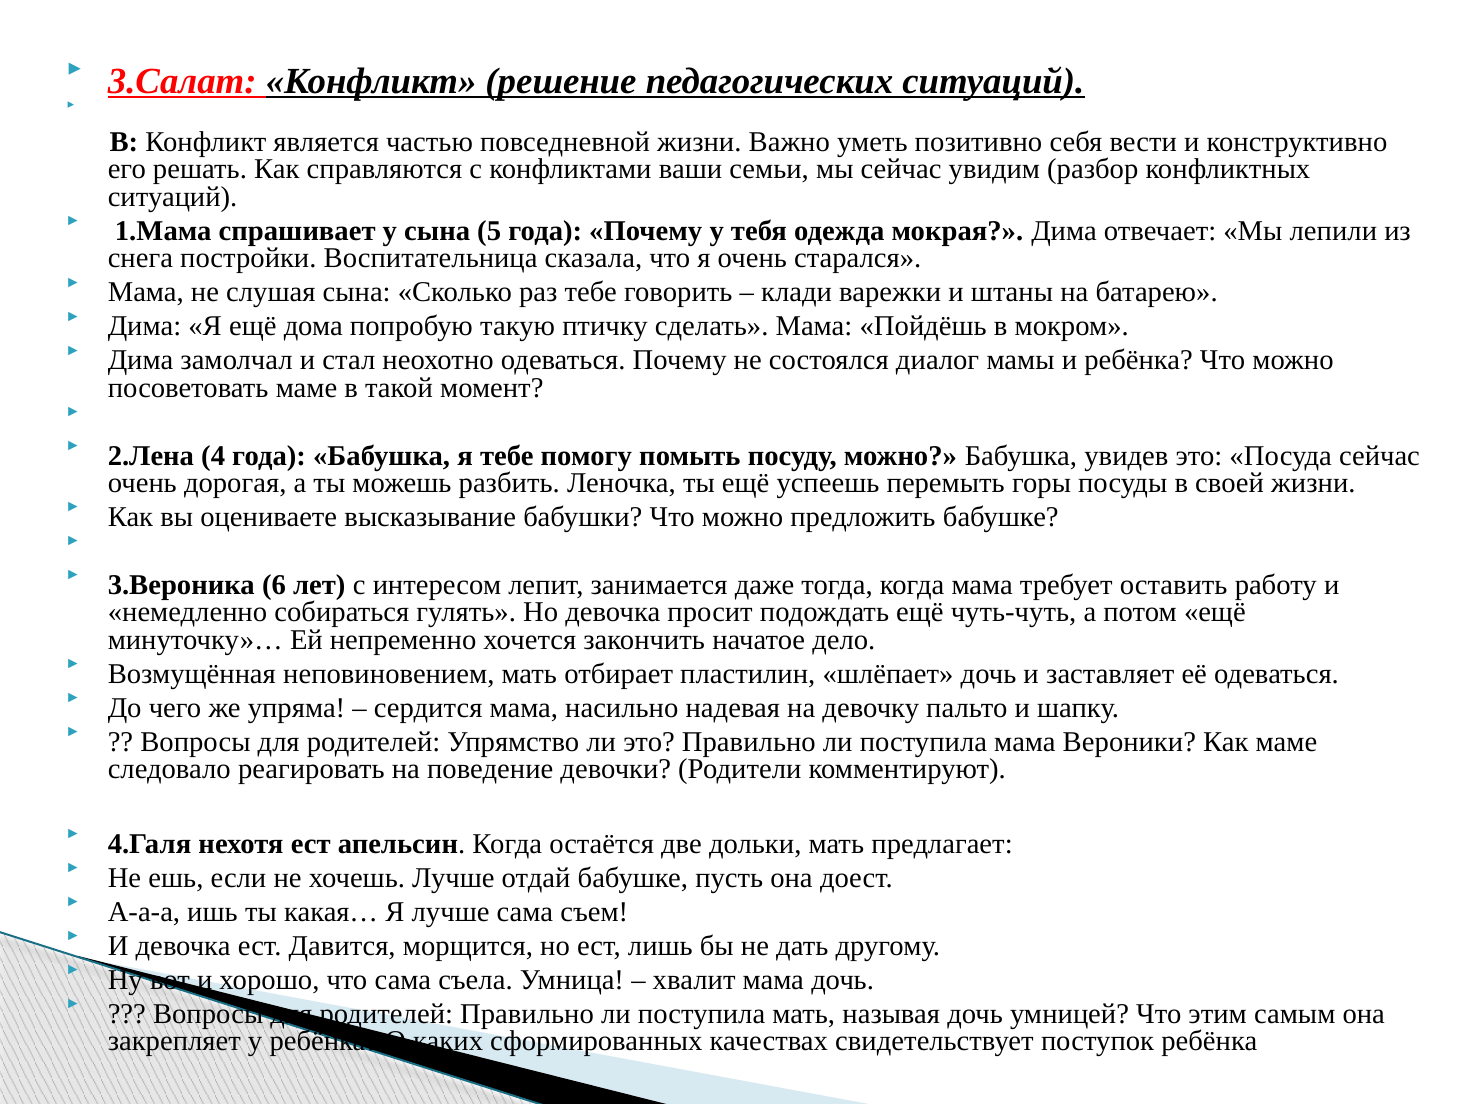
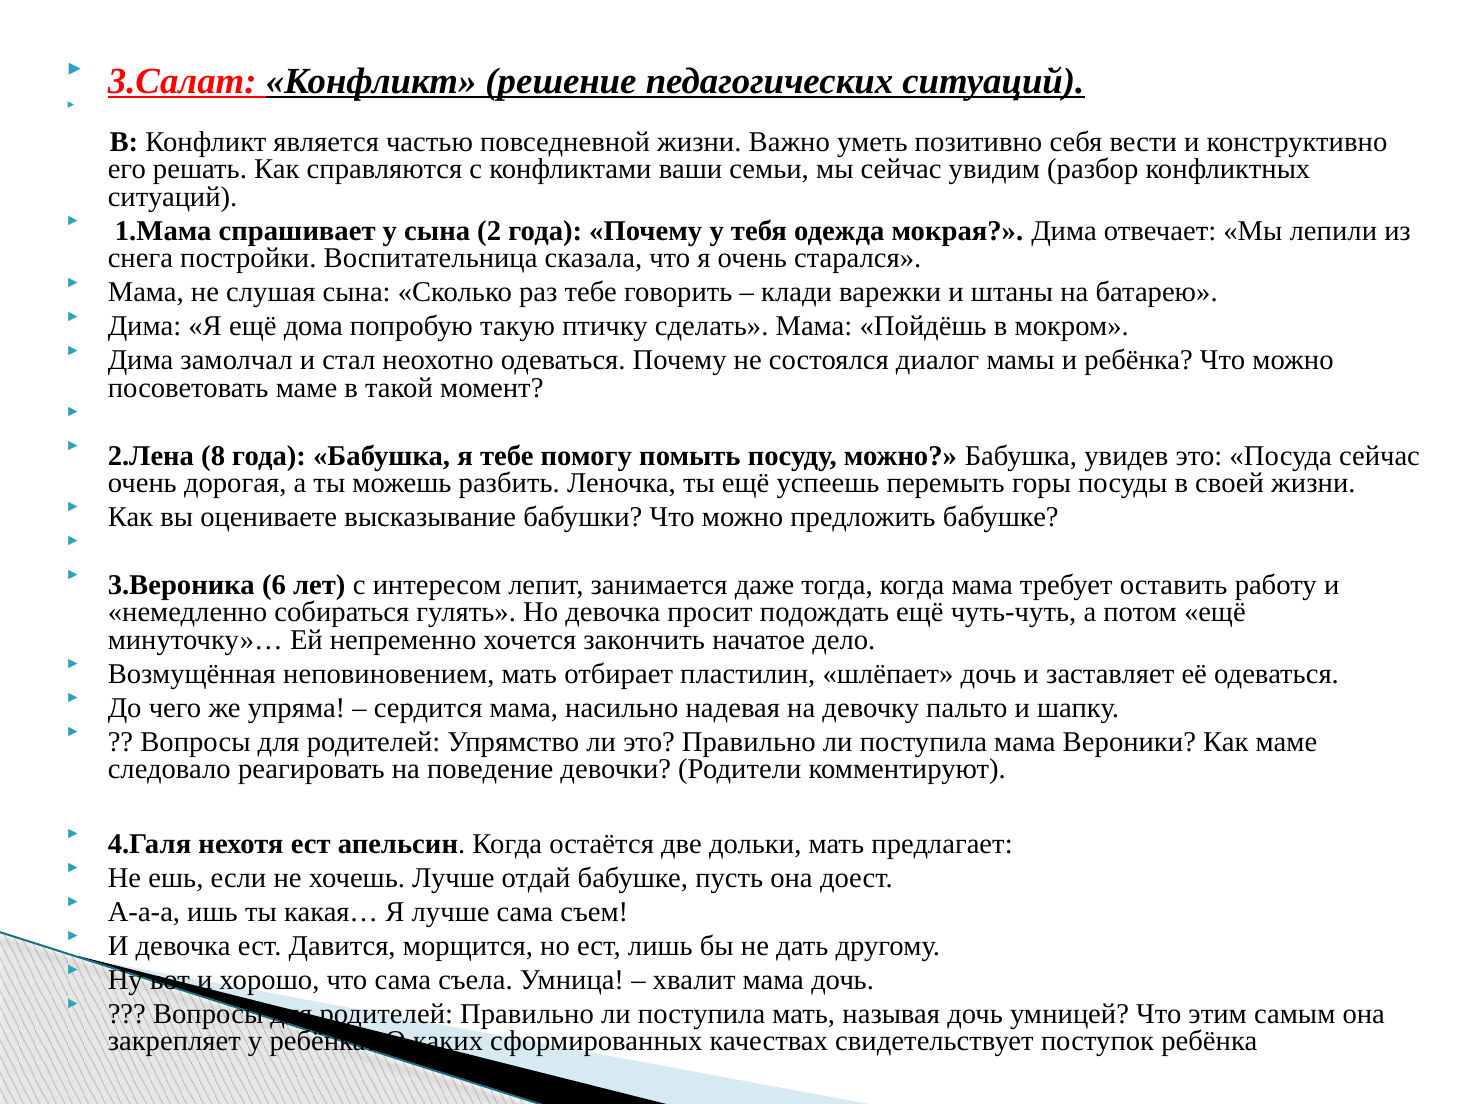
5: 5 -> 2
4: 4 -> 8
